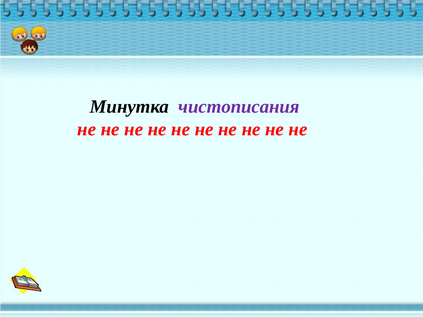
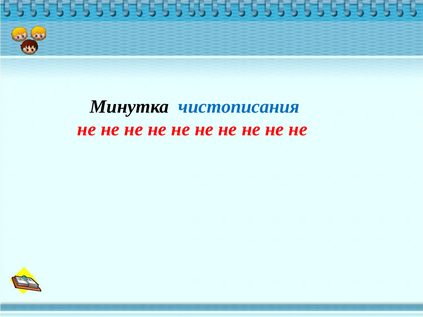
чистописания colour: purple -> blue
